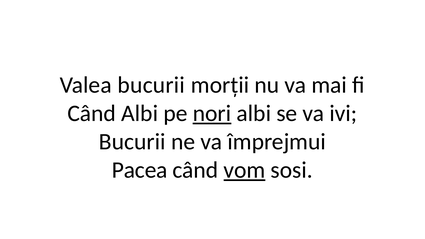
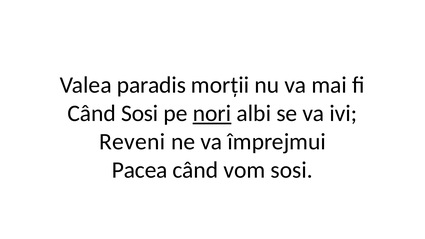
Valea bucurii: bucurii -> paradis
Când Albi: Albi -> Sosi
Bucurii at (132, 142): Bucurii -> Reveni
vom underline: present -> none
